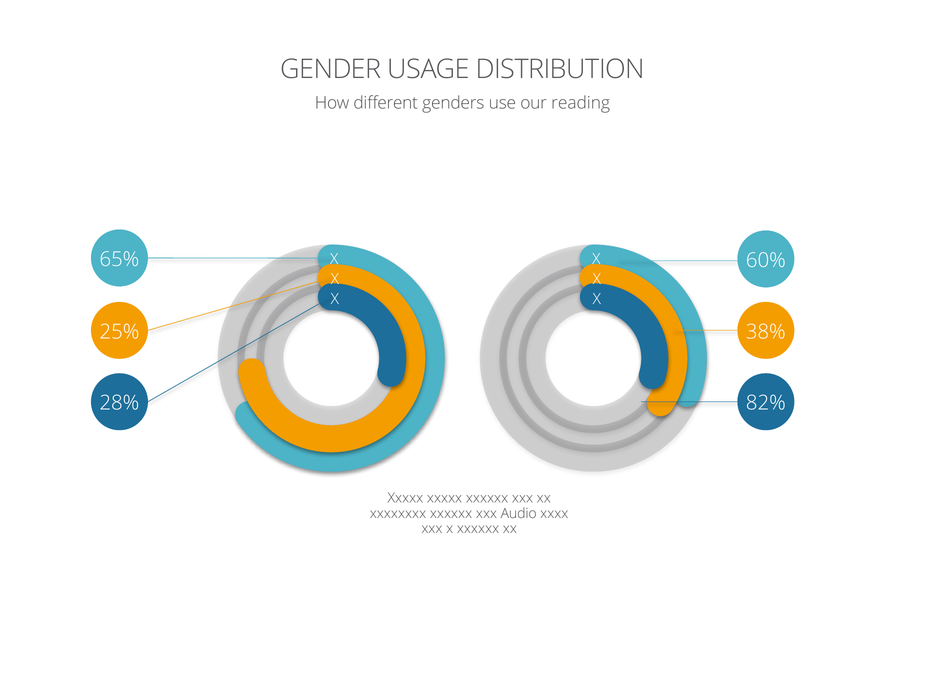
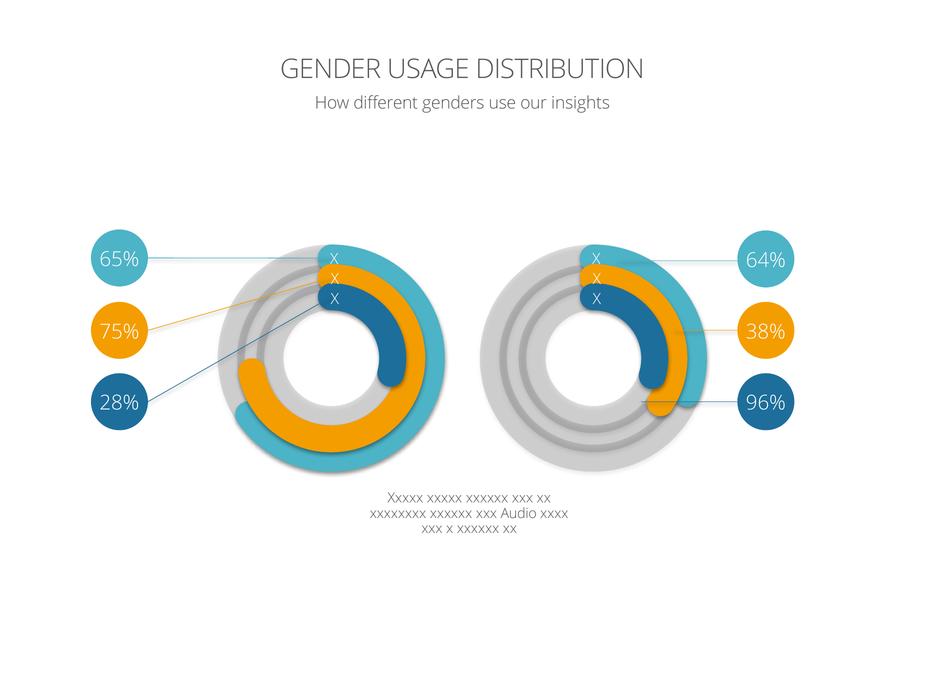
reading: reading -> insights
60%: 60% -> 64%
25%: 25% -> 75%
82%: 82% -> 96%
